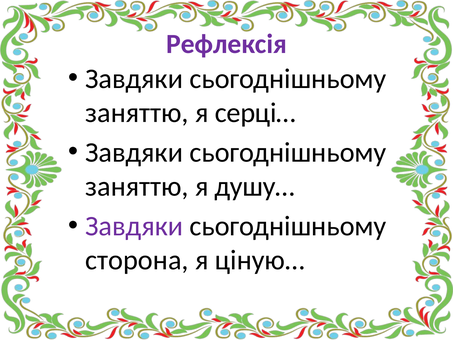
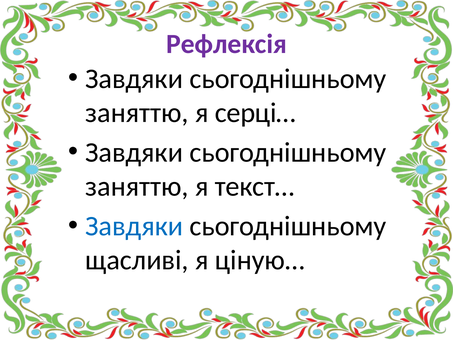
душу…: душу… -> текст…
Завдяки at (134, 226) colour: purple -> blue
сторона: сторона -> щасливі
